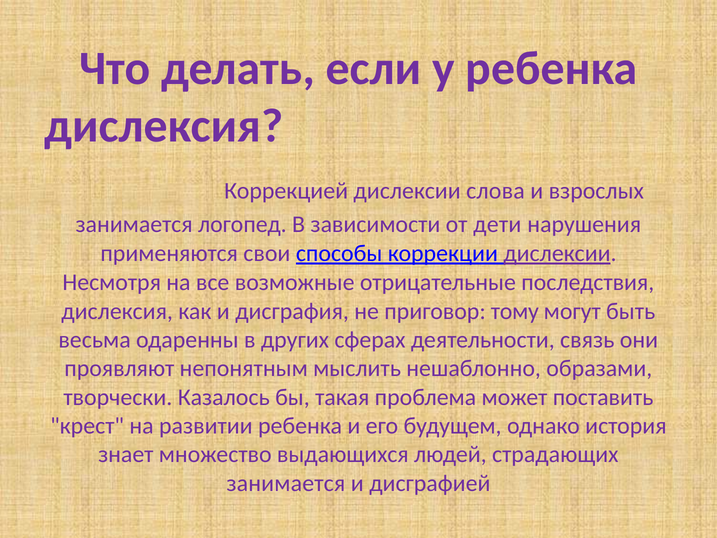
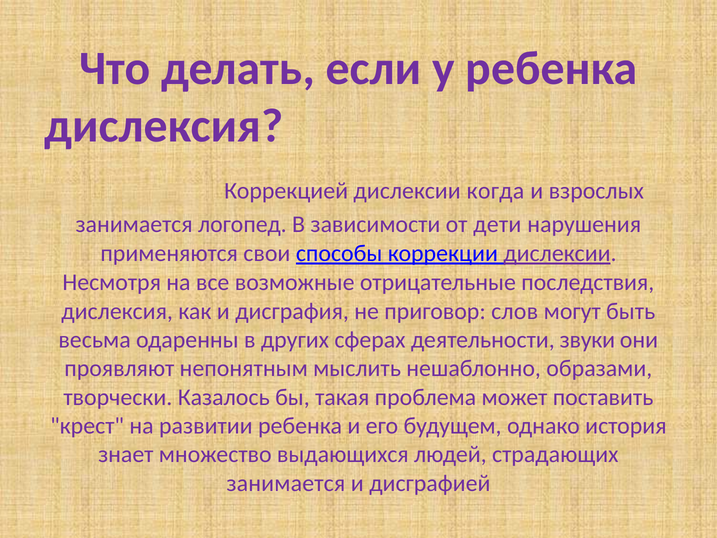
слова: слова -> когда
тому: тому -> слов
связь: связь -> звуки
